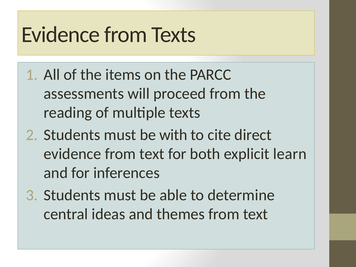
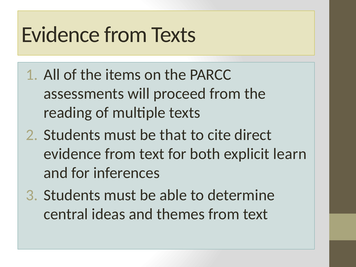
with: with -> that
